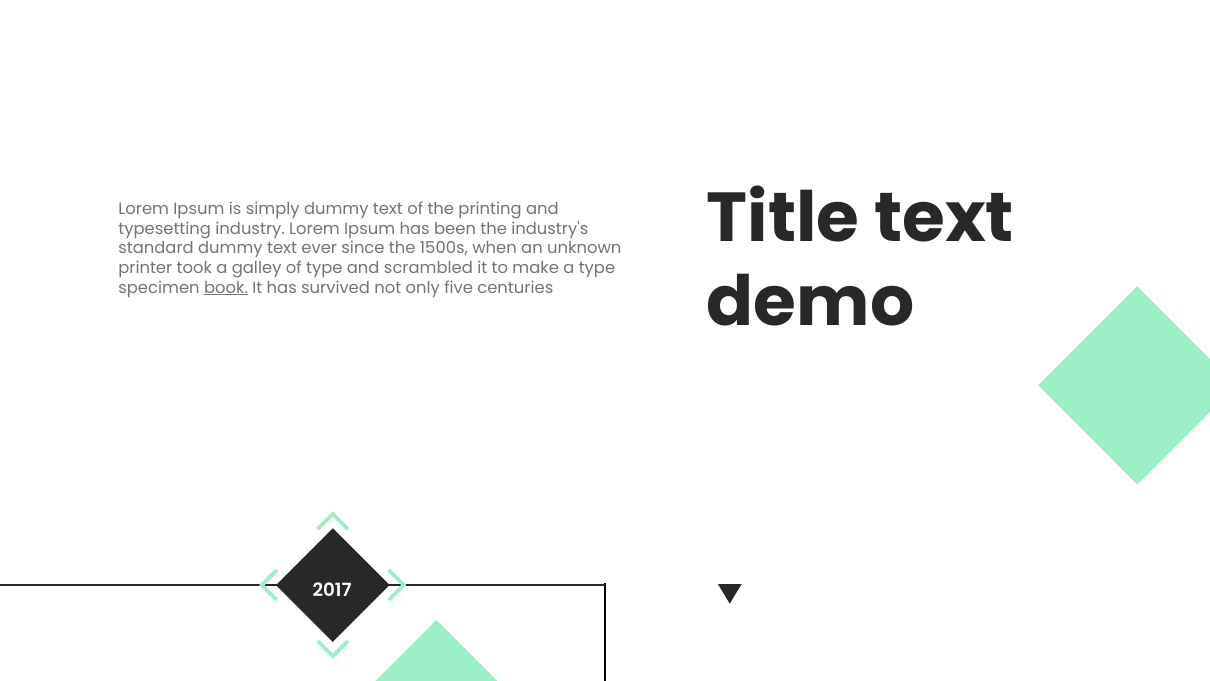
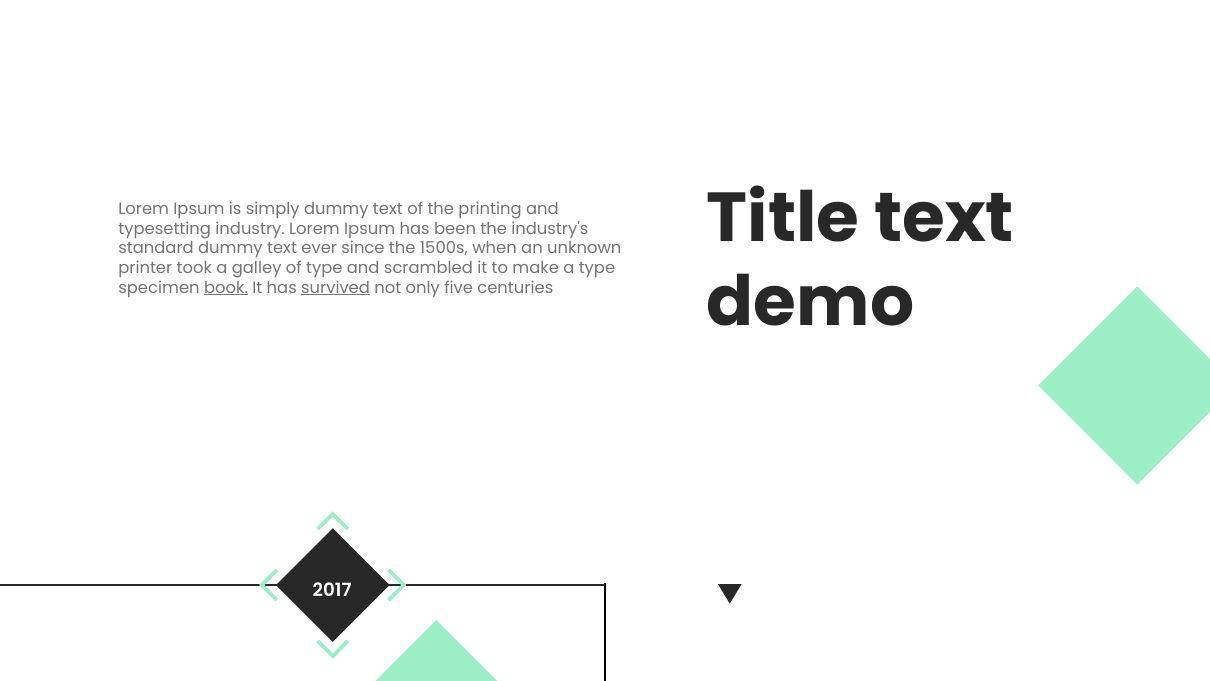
survived underline: none -> present
